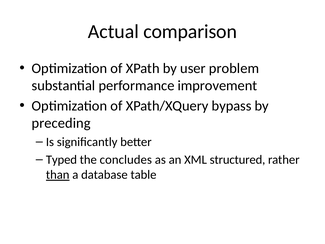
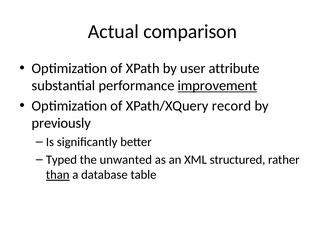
problem: problem -> attribute
improvement underline: none -> present
bypass: bypass -> record
preceding: preceding -> previously
concludes: concludes -> unwanted
